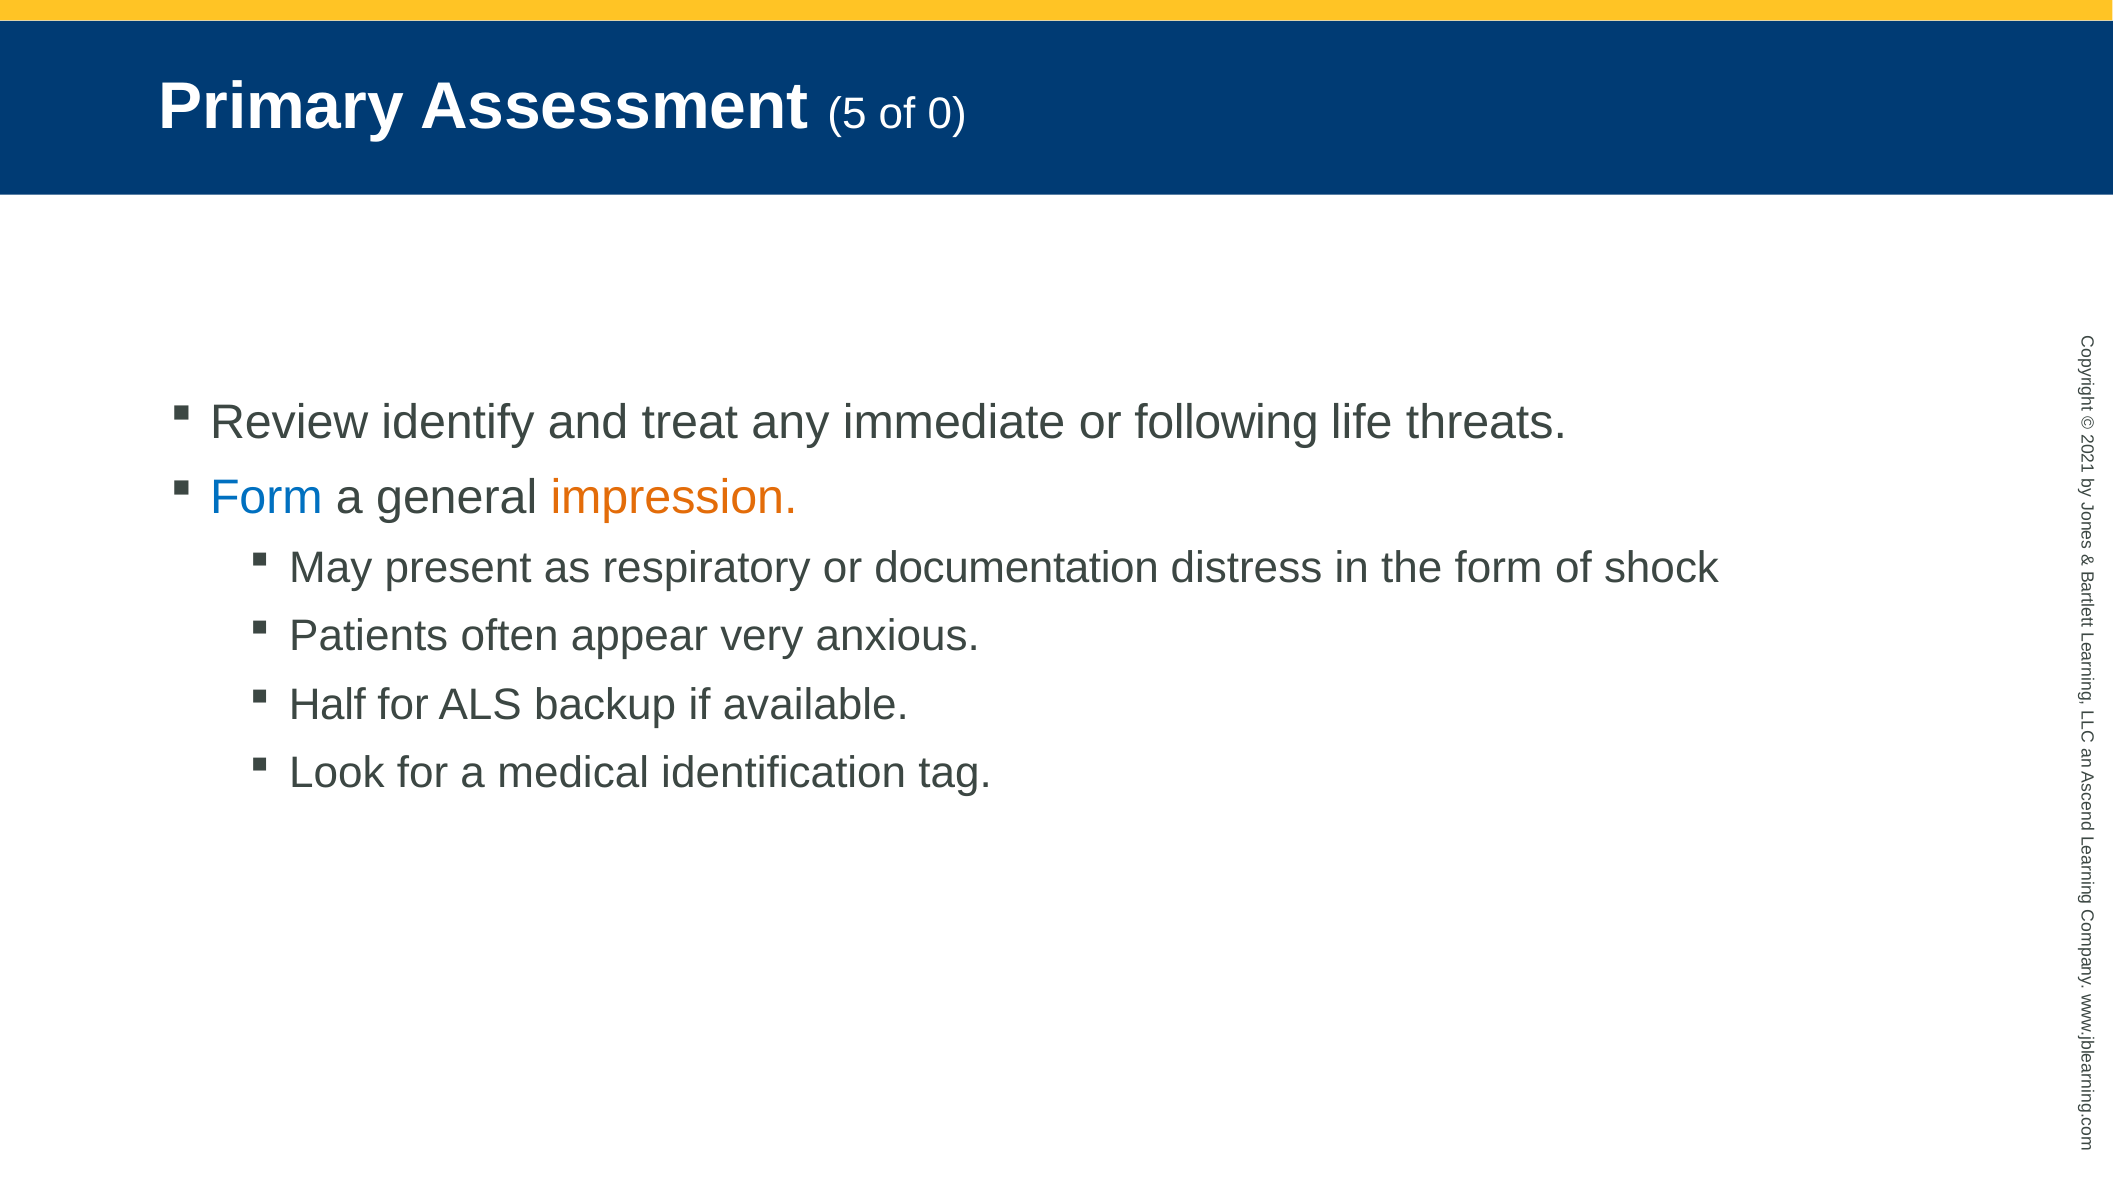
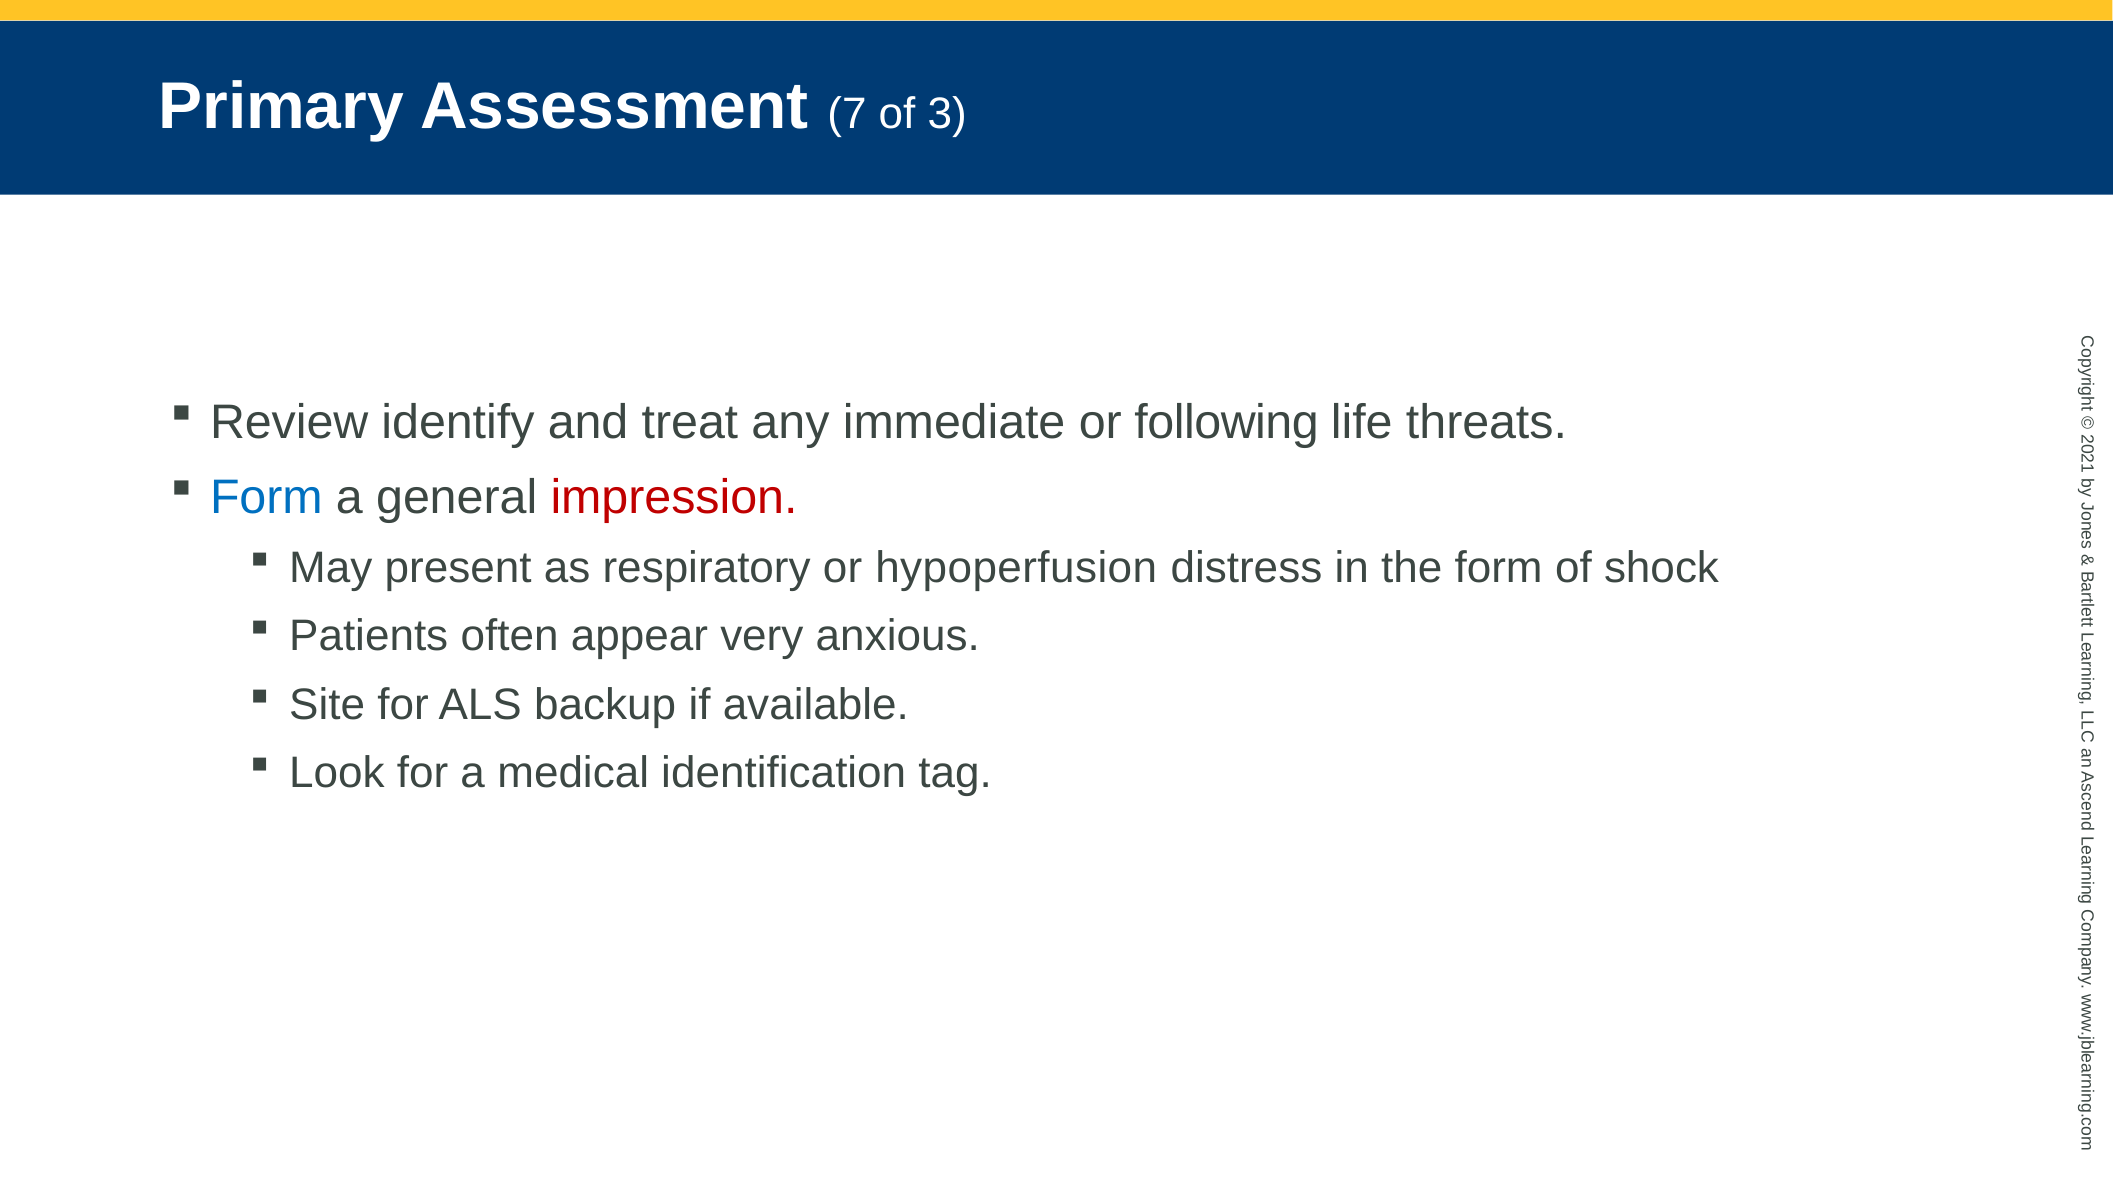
5: 5 -> 7
of 0: 0 -> 3
impression colour: orange -> red
documentation: documentation -> hypoperfusion
Half: Half -> Site
